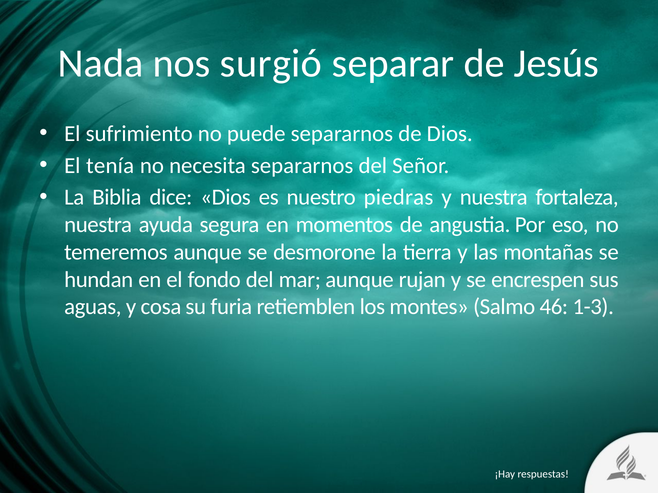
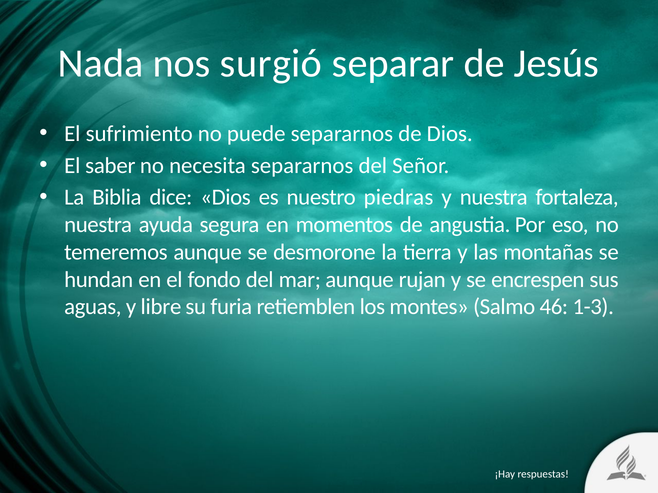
tenía: tenía -> saber
cosa: cosa -> libre
